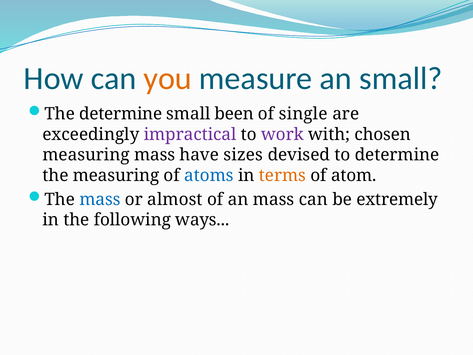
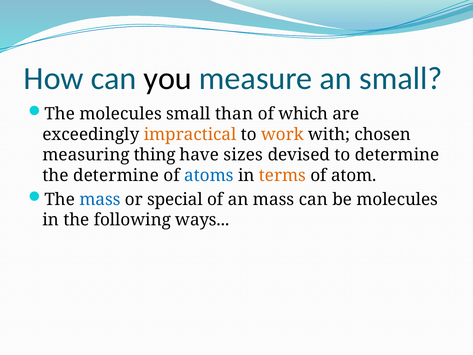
you colour: orange -> black
The determine: determine -> molecules
been: been -> than
single: single -> which
impractical colour: purple -> orange
work colour: purple -> orange
measuring mass: mass -> thing
the measuring: measuring -> determine
almost: almost -> special
be extremely: extremely -> molecules
